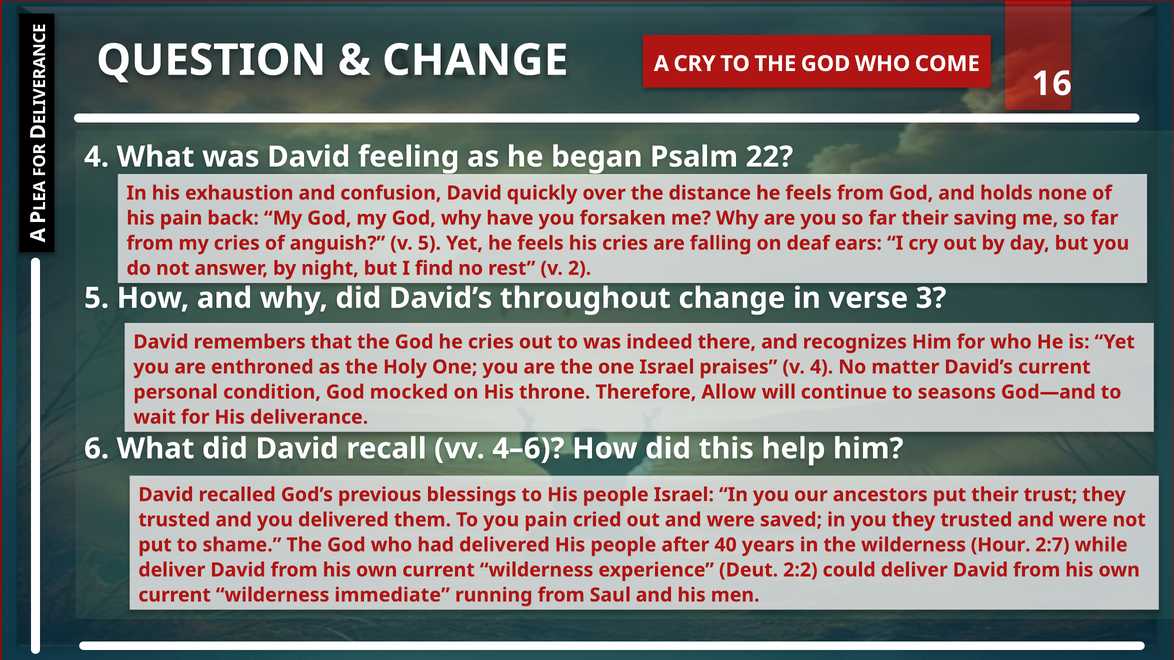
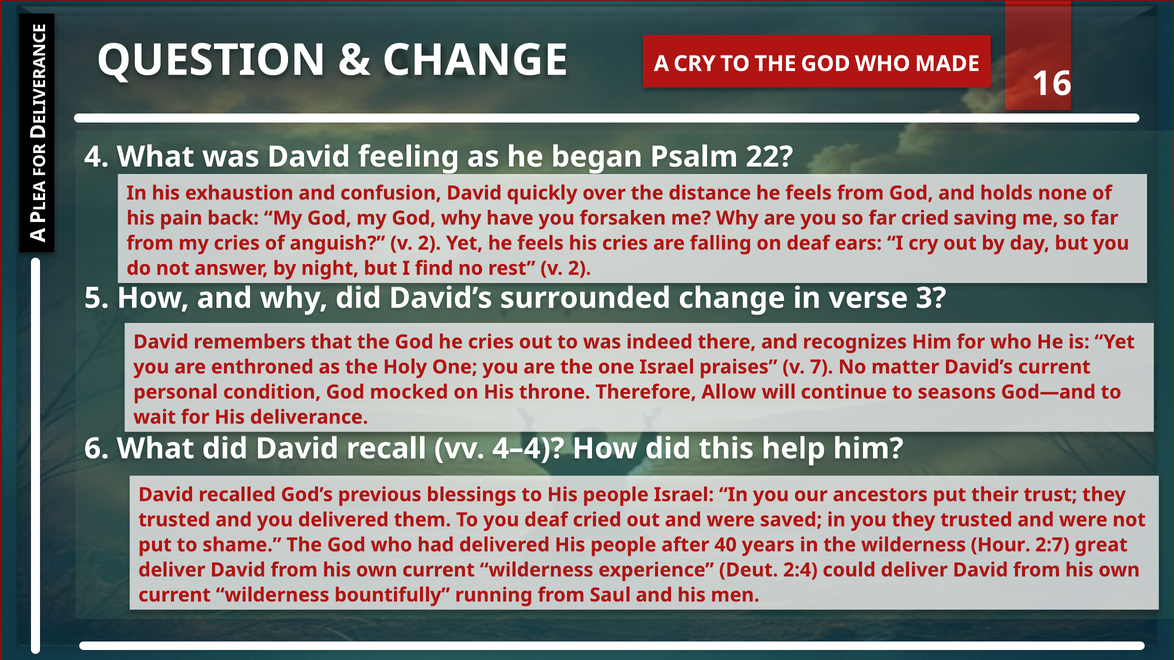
COME: COME -> MADE
far their: their -> cried
anguish v 5: 5 -> 2
throughout: throughout -> surrounded
v 4: 4 -> 7
4–6: 4–6 -> 4–4
you pain: pain -> deaf
while: while -> great
2:2: 2:2 -> 2:4
immediate: immediate -> bountifully
